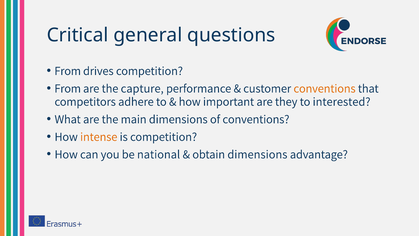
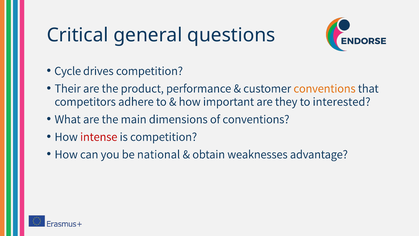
From at (68, 71): From -> Cycle
From at (68, 88): From -> Their
capture: capture -> product
intense colour: orange -> red
obtain dimensions: dimensions -> weaknesses
